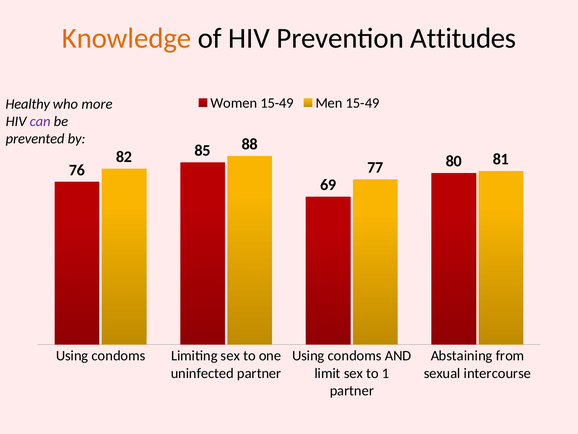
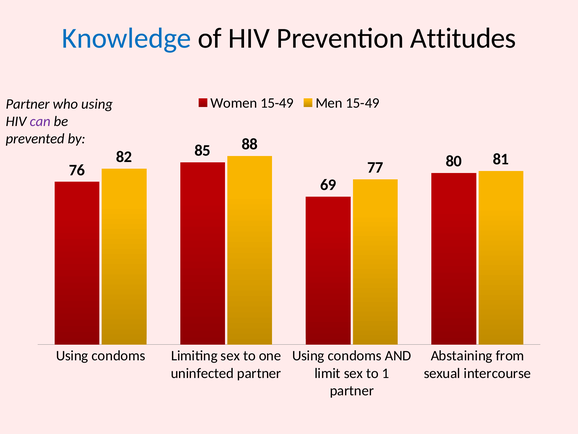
Knowledge colour: orange -> blue
Healthy at (28, 104): Healthy -> Partner
who more: more -> using
